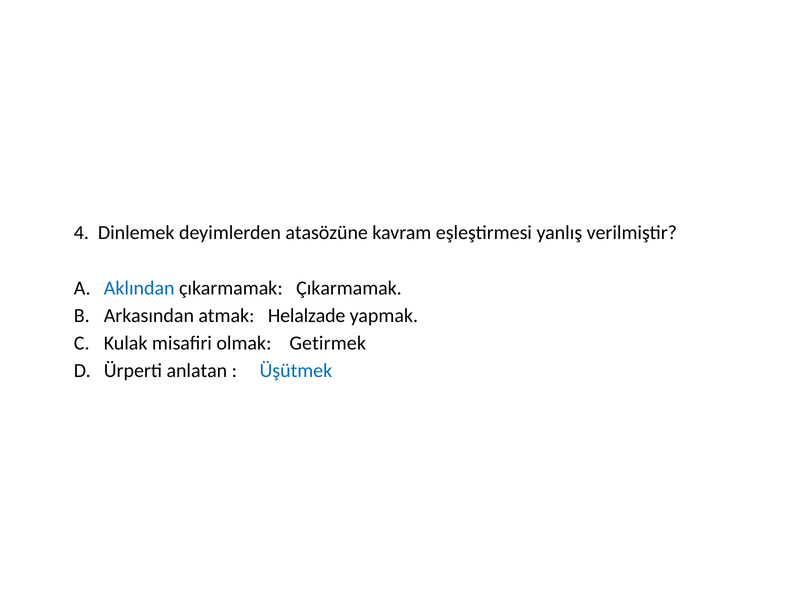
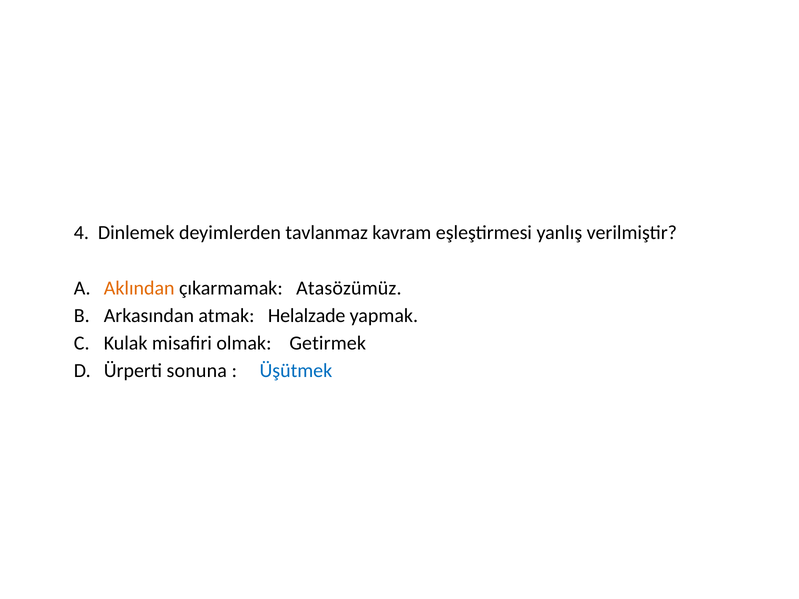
atasözüne: atasözüne -> tavlanmaz
Aklından colour: blue -> orange
çıkarmamak Çıkarmamak: Çıkarmamak -> Atasözümüz
anlatan: anlatan -> sonuna
